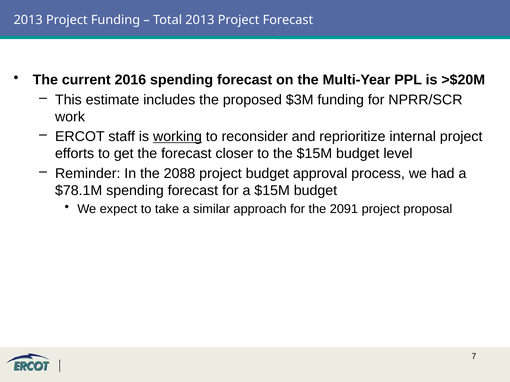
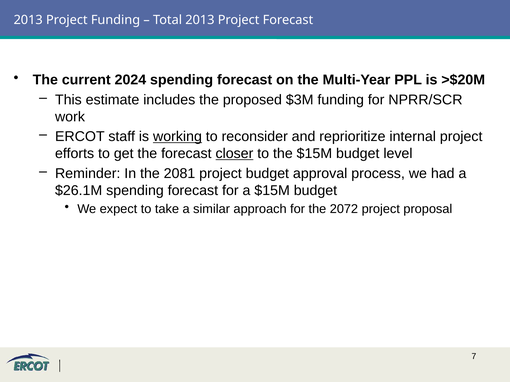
2016: 2016 -> 2024
closer underline: none -> present
2088: 2088 -> 2081
$78.1M: $78.1M -> $26.1M
2091: 2091 -> 2072
